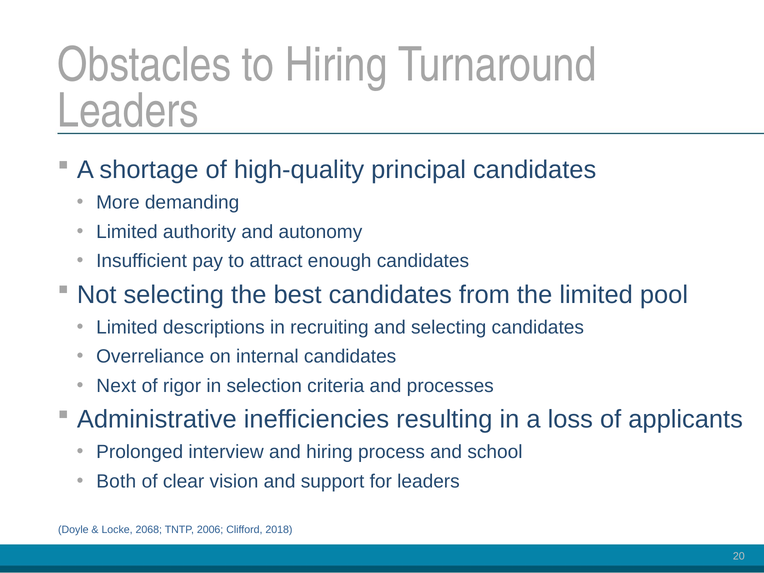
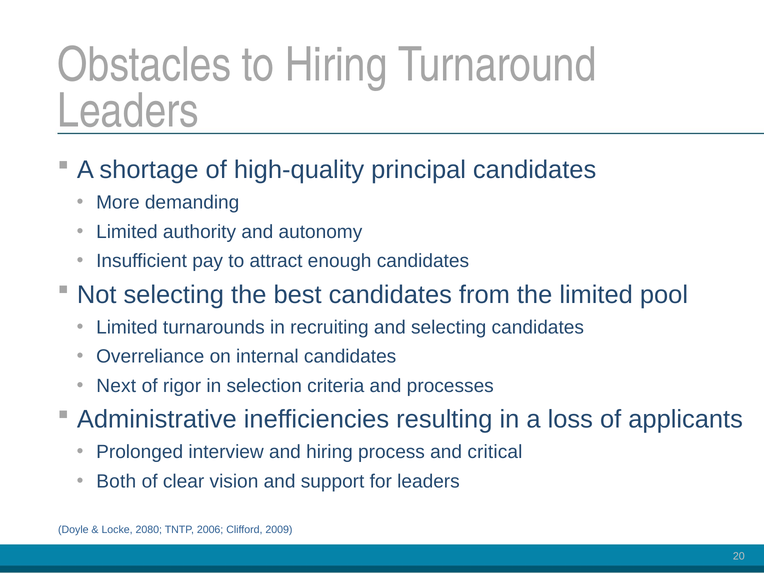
descriptions: descriptions -> turnarounds
school: school -> critical
2068: 2068 -> 2080
2018: 2018 -> 2009
